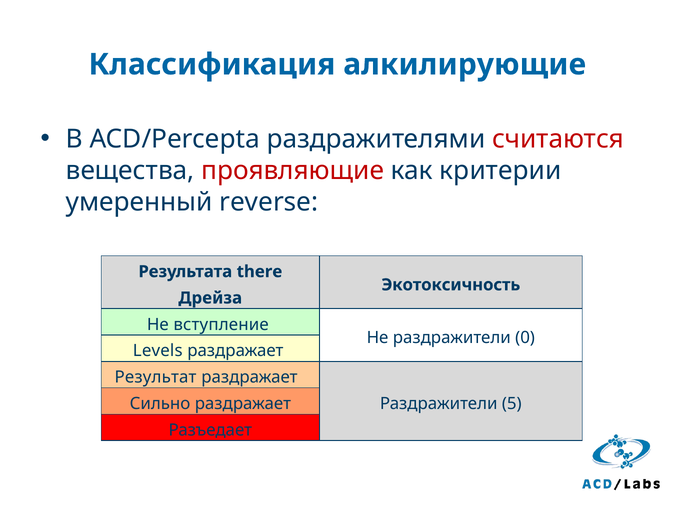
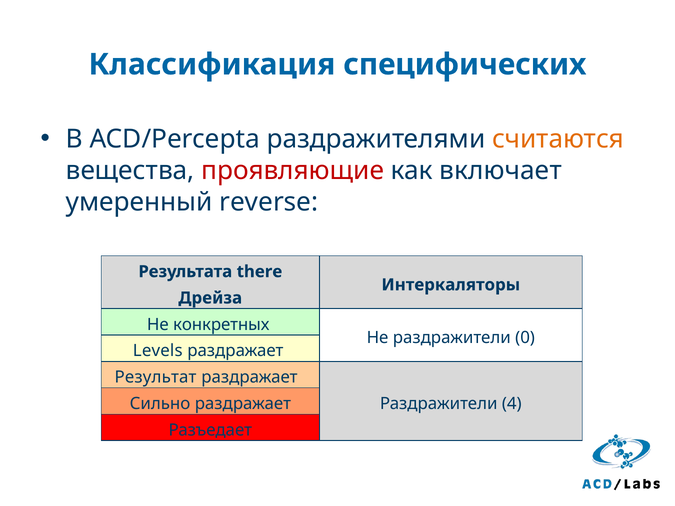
алкилирующие: алкилирующие -> специфических
считаются colour: red -> orange
критерии: критерии -> включает
Экотоксичность: Экотоксичность -> Интеркаляторы
вступление: вступление -> конкретных
5: 5 -> 4
